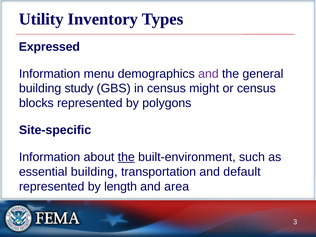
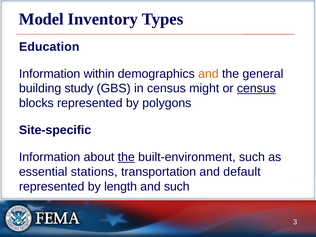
Utility: Utility -> Model
Expressed: Expressed -> Education
menu: menu -> within
and at (208, 74) colour: purple -> orange
census at (256, 88) underline: none -> present
essential building: building -> stations
and area: area -> such
